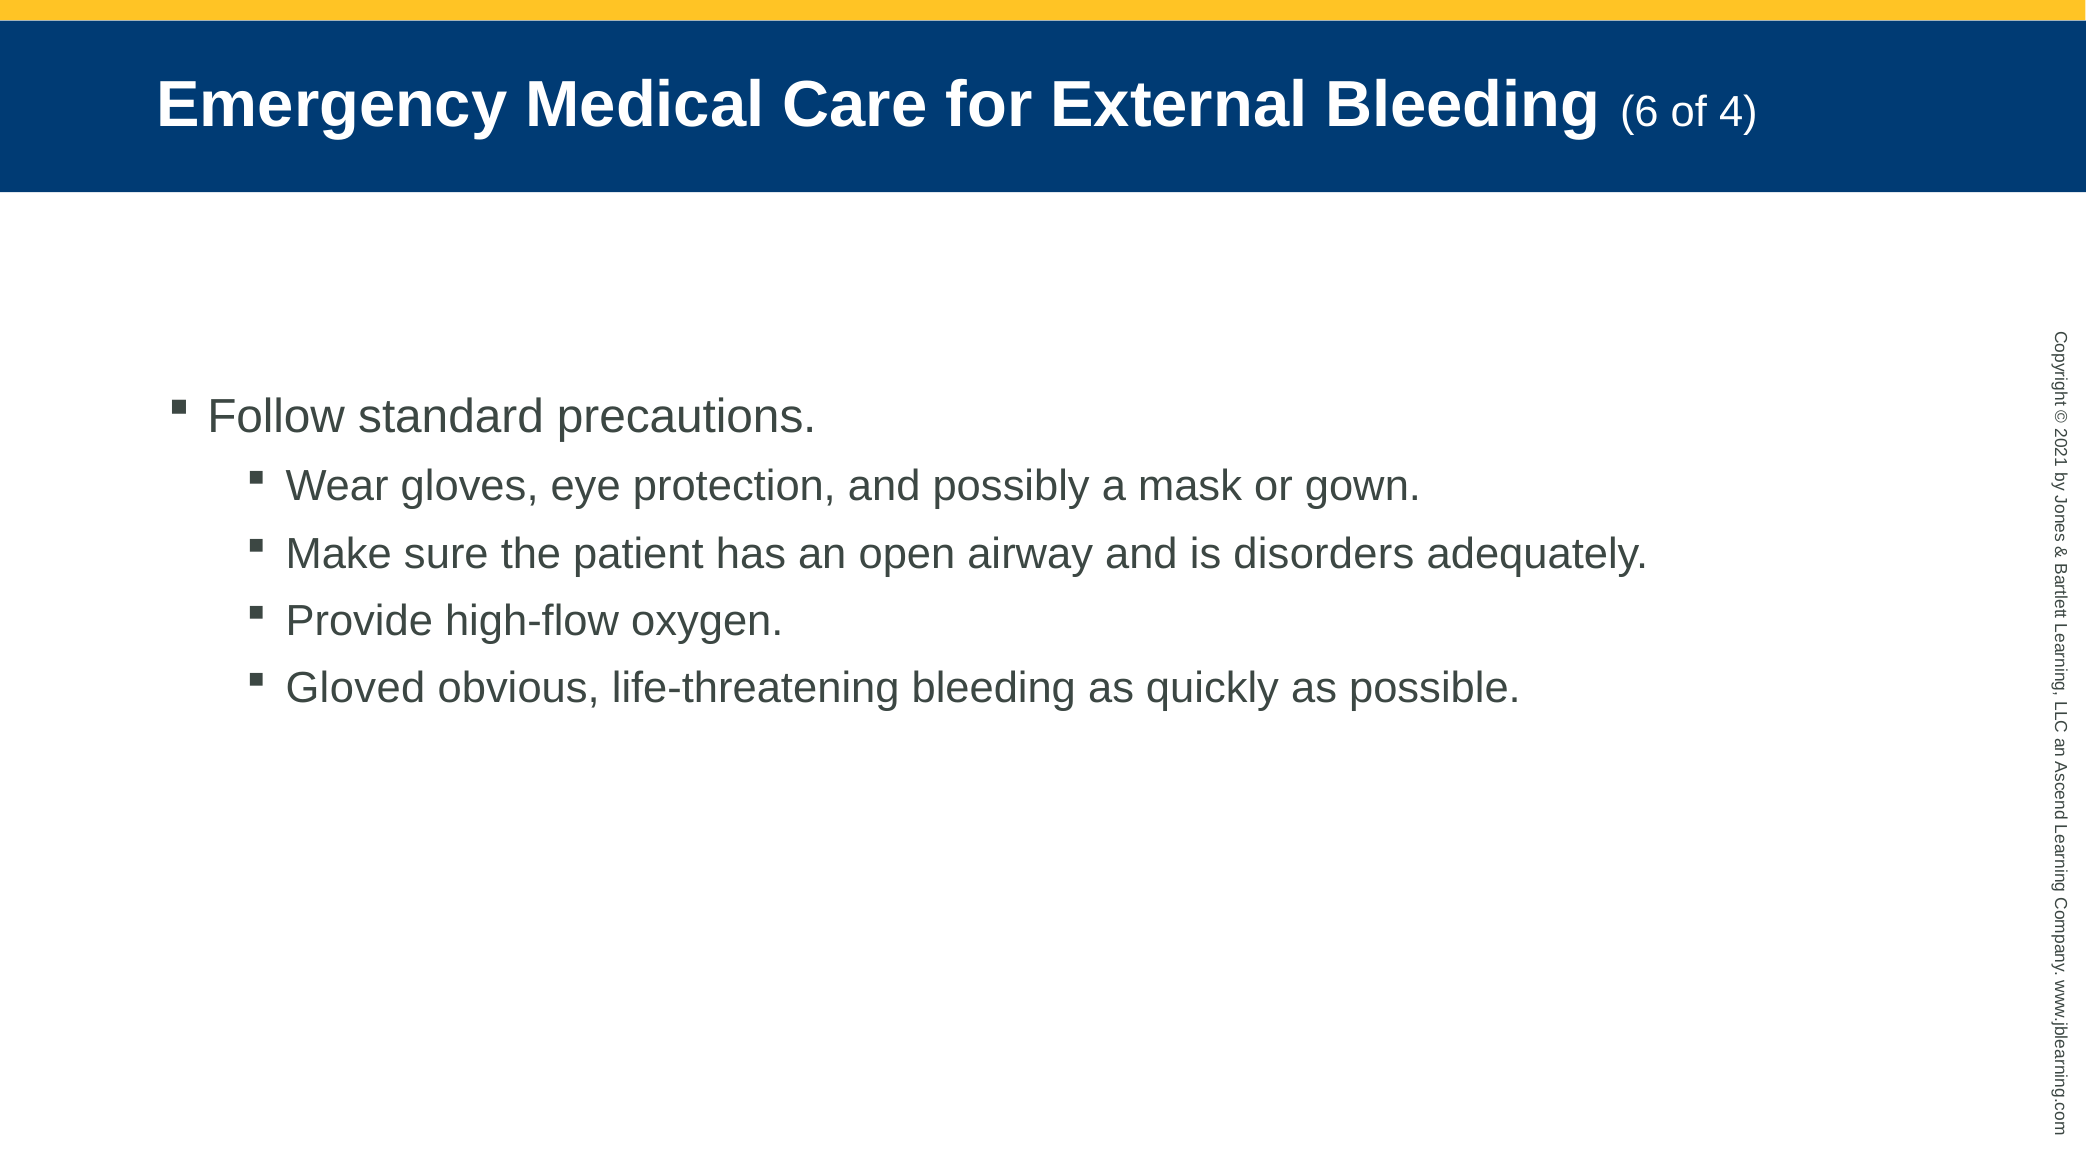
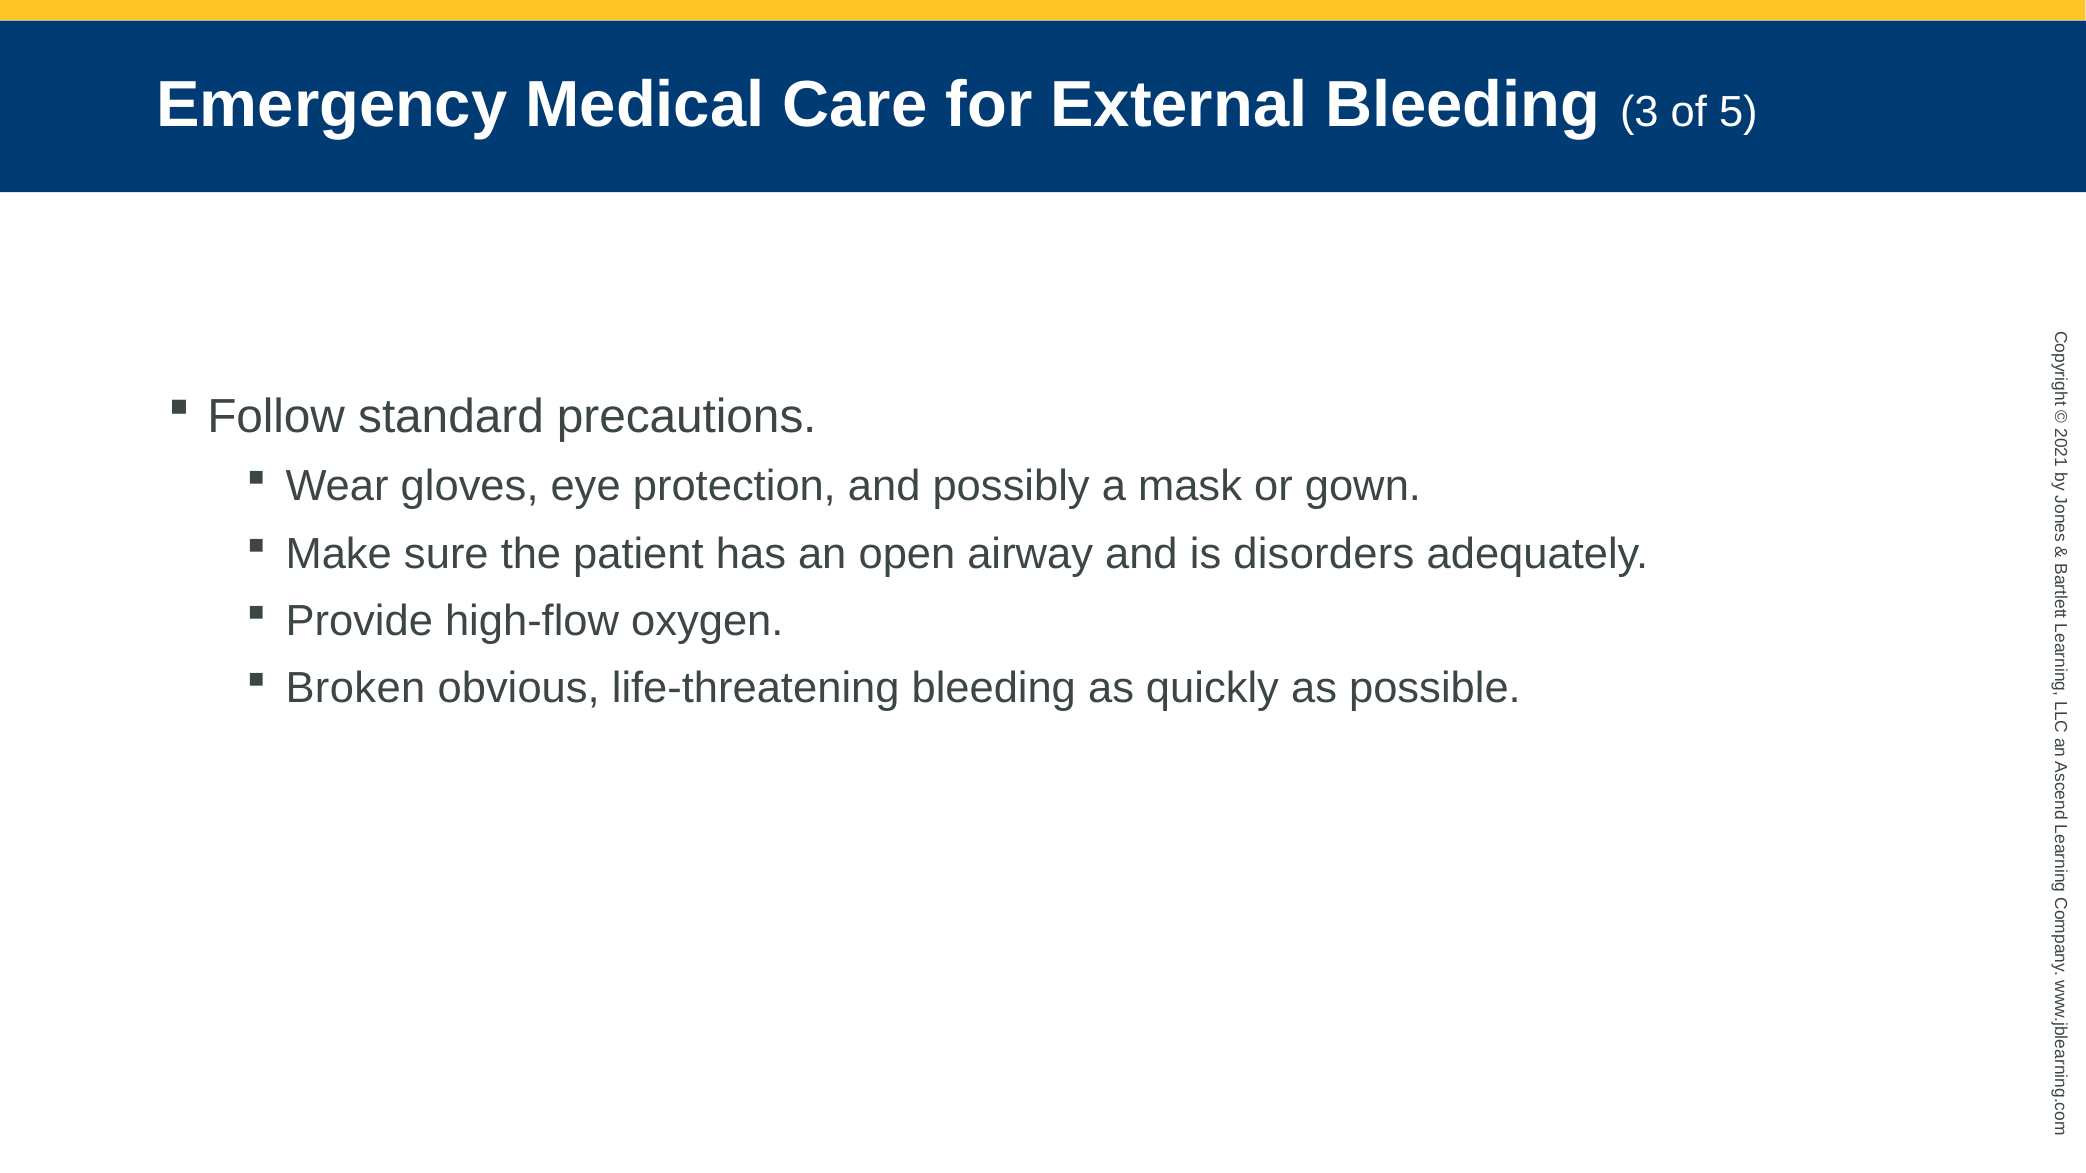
6: 6 -> 3
4: 4 -> 5
Gloved: Gloved -> Broken
